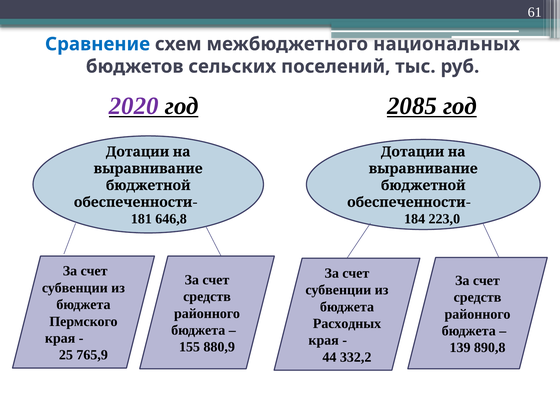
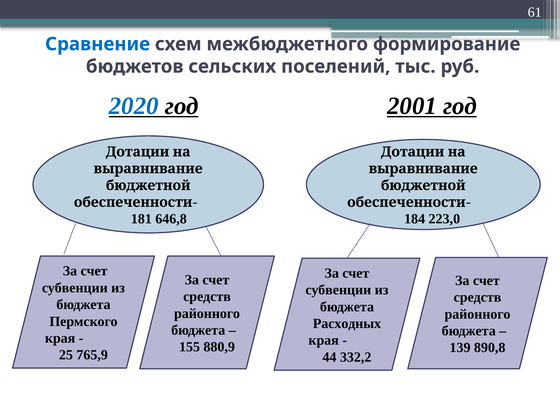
национальных: национальных -> формирование
2020 colour: purple -> blue
2085: 2085 -> 2001
